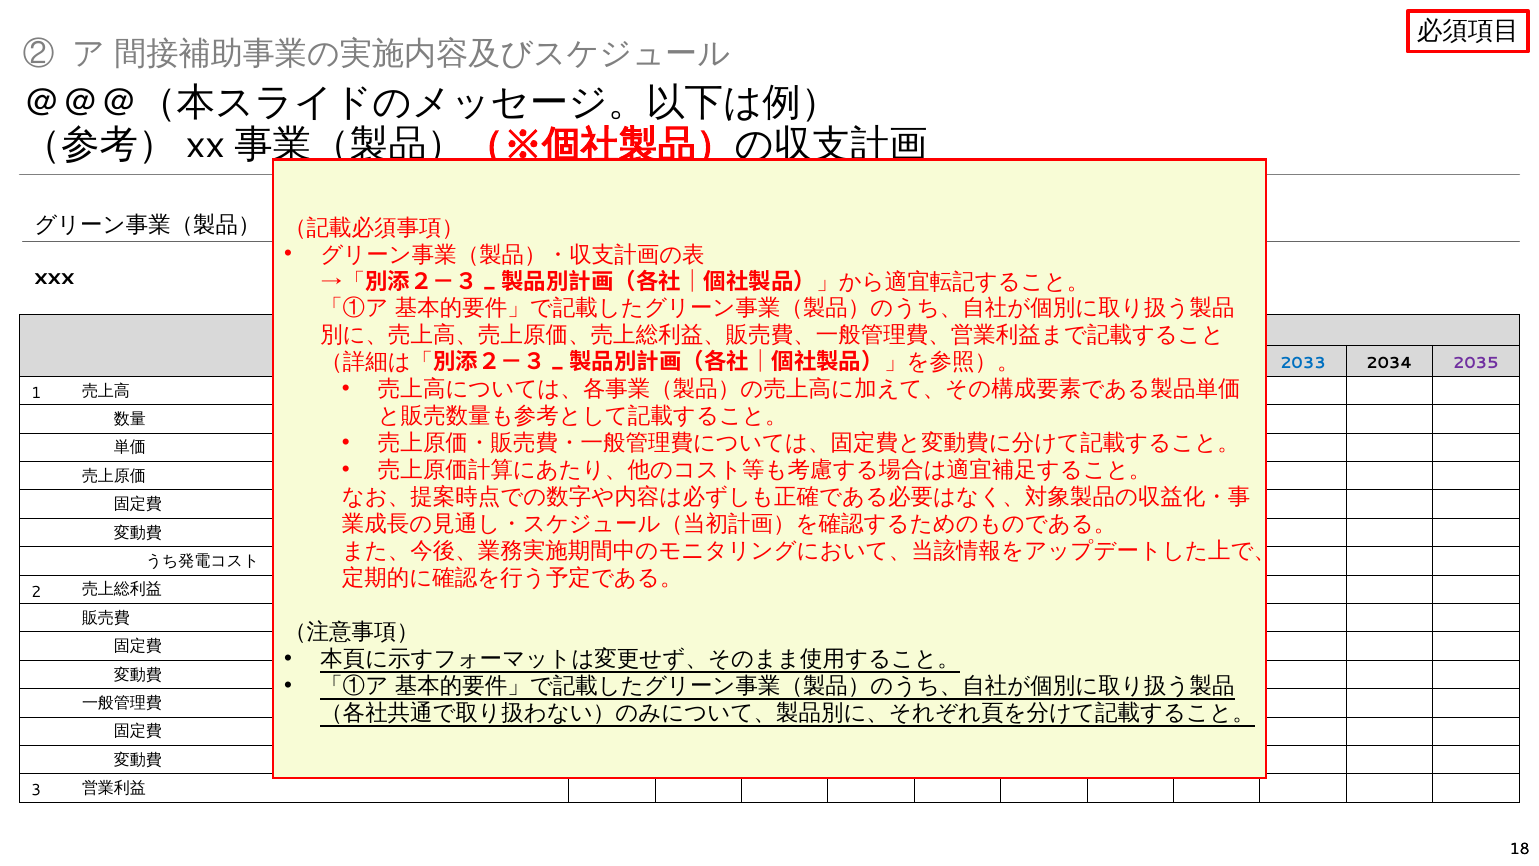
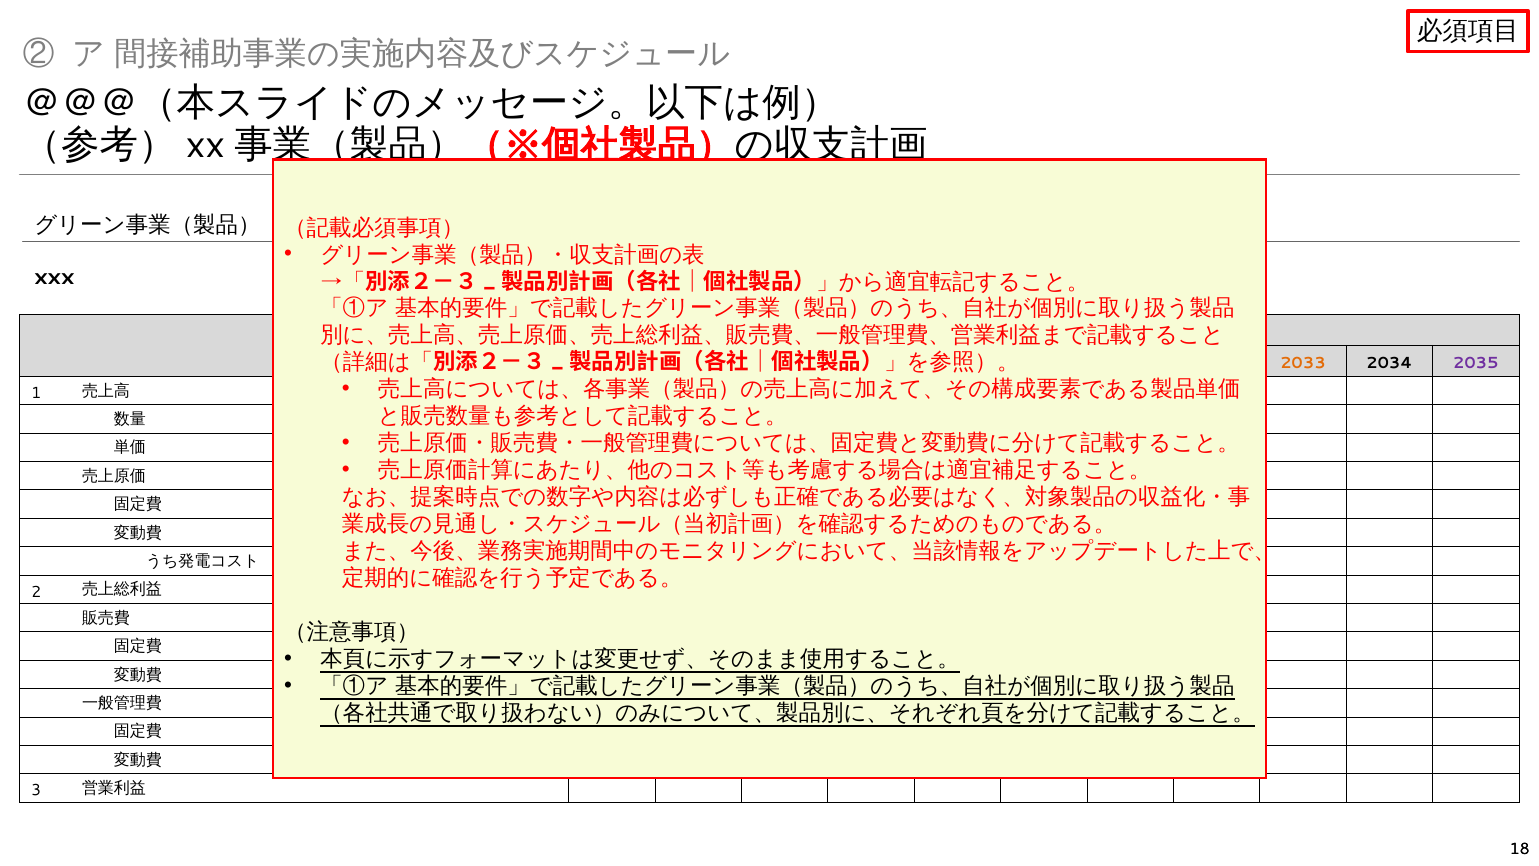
2033 colour: blue -> orange
